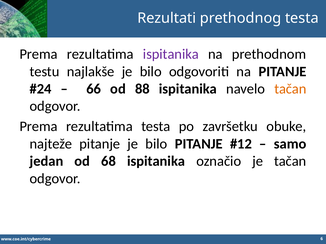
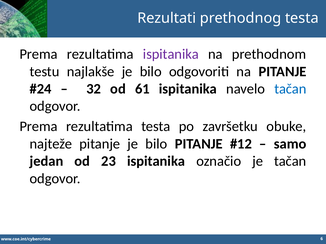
66: 66 -> 32
88: 88 -> 61
tačan at (290, 89) colour: orange -> blue
68: 68 -> 23
